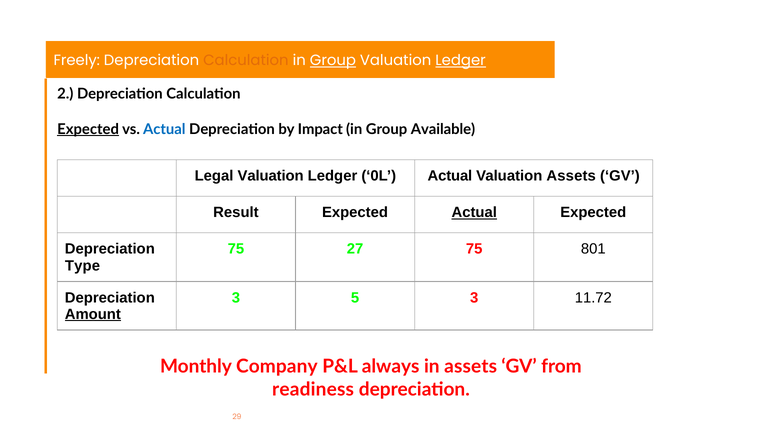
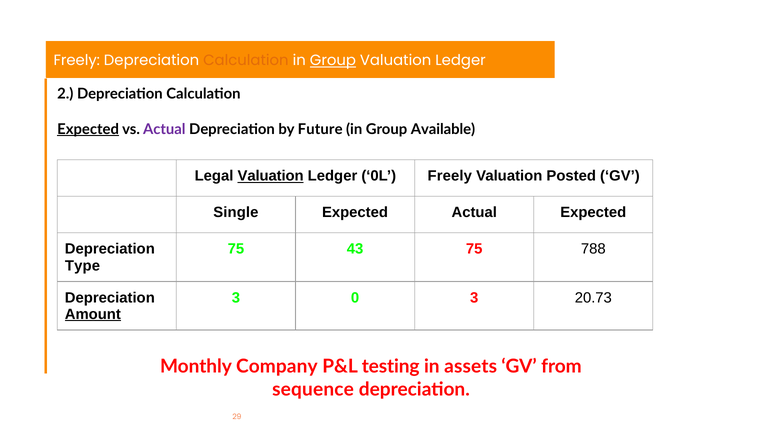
Ledger at (461, 61) underline: present -> none
Actual at (164, 129) colour: blue -> purple
Impact: Impact -> Future
Valuation at (271, 176) underline: none -> present
0L Actual: Actual -> Freely
Valuation Assets: Assets -> Posted
Result: Result -> Single
Actual at (474, 213) underline: present -> none
27: 27 -> 43
801: 801 -> 788
5: 5 -> 0
11.72: 11.72 -> 20.73
always: always -> testing
readiness: readiness -> sequence
